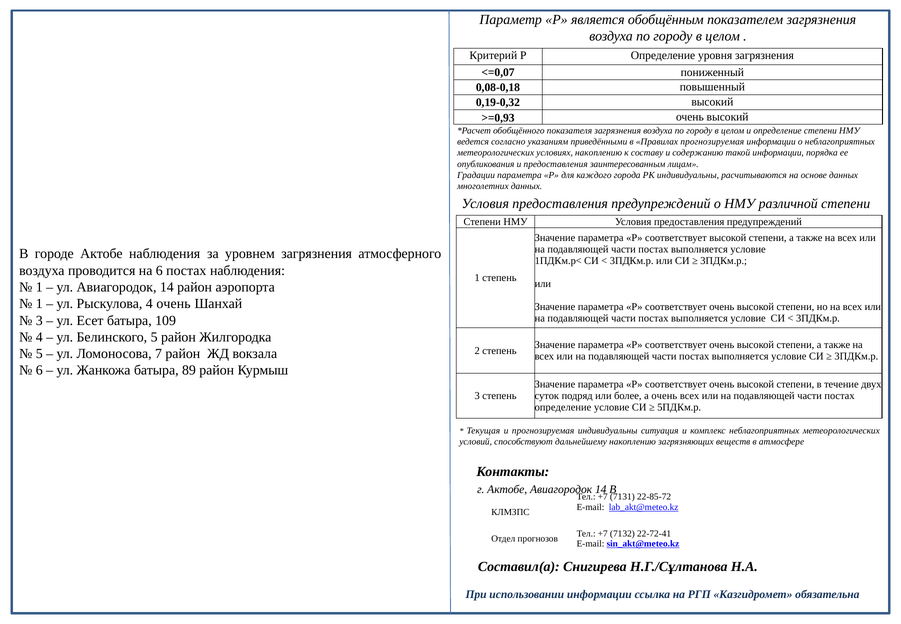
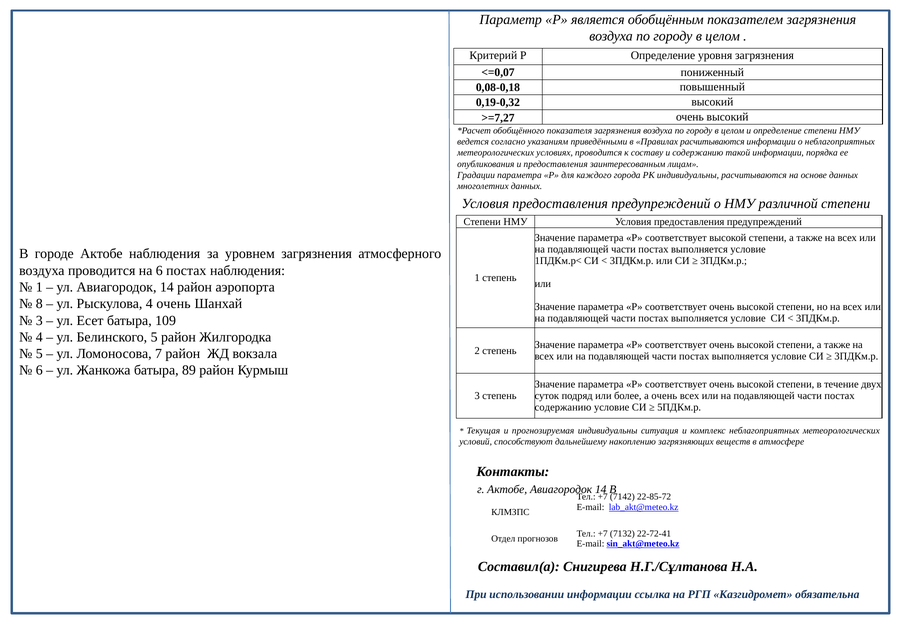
>=0,93: >=0,93 -> >=7,27
Правилах прогнозируемая: прогнозируемая -> расчитываются
условиях накоплению: накоплению -> проводится
1 at (39, 304): 1 -> 8
определение at (563, 407): определение -> содержанию
7131: 7131 -> 7142
